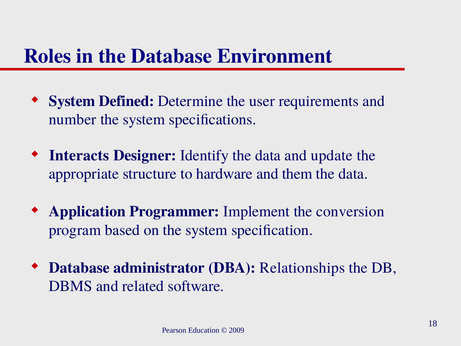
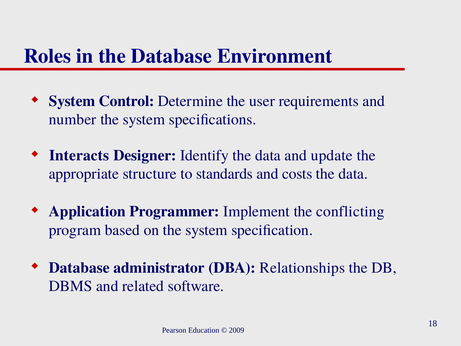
Defined: Defined -> Control
hardware: hardware -> standards
them: them -> costs
conversion: conversion -> conflicting
